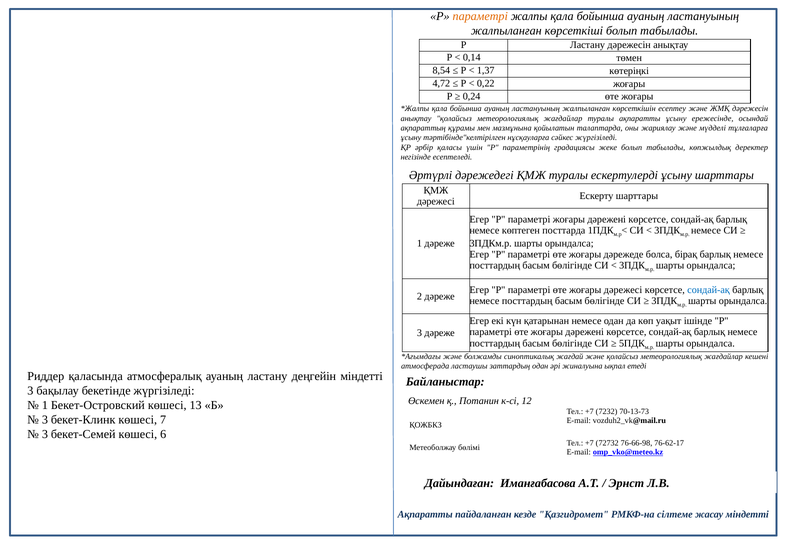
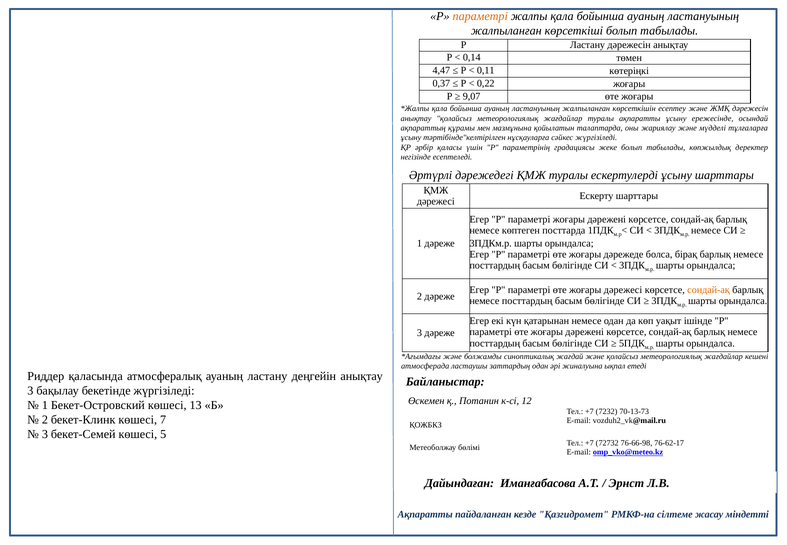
8,54: 8,54 -> 4,47
1,37: 1,37 -> 0,11
4,72: 4,72 -> 0,37
0,24: 0,24 -> 9,07
сондай-ақ at (709, 290) colour: blue -> orange
деңгейін міндетті: міндетті -> анықтау
3 at (45, 420): 3 -> 2
6: 6 -> 5
